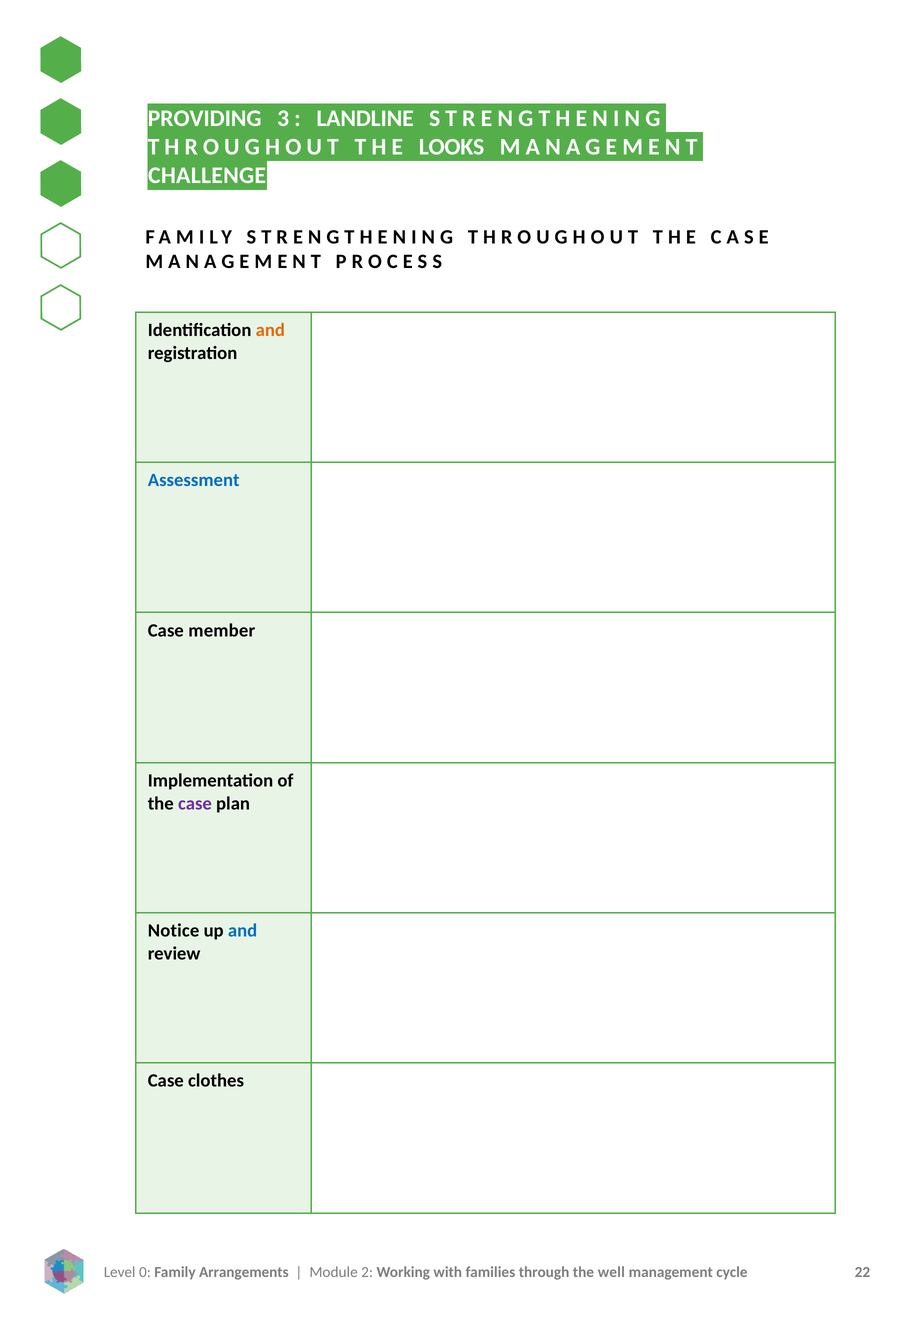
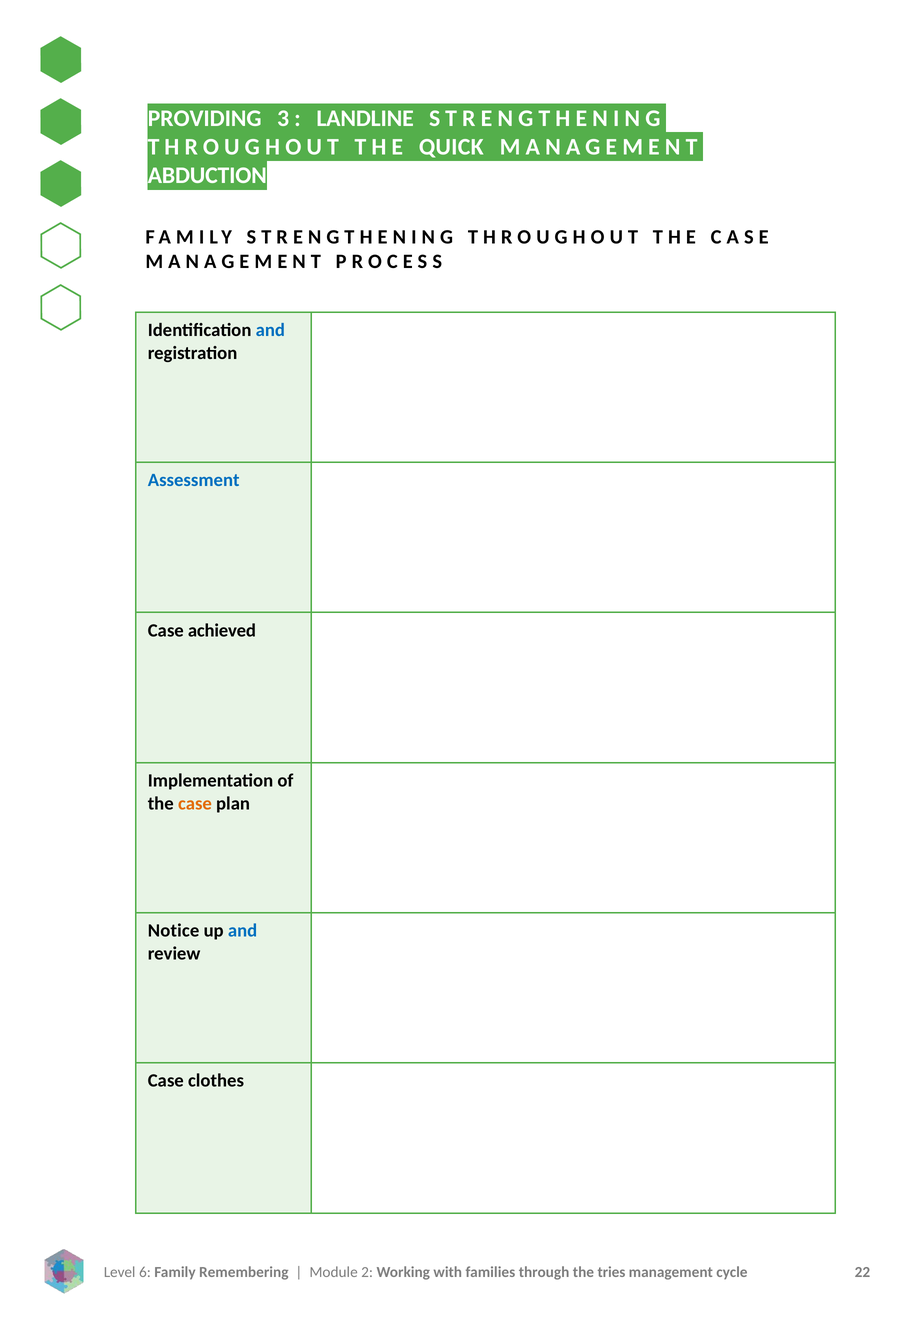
LOOKS: LOOKS -> QUICK
CHALLENGE: CHALLENGE -> ABDUCTION
and at (270, 330) colour: orange -> blue
member: member -> achieved
case at (195, 804) colour: purple -> orange
0: 0 -> 6
Arrangements: Arrangements -> Remembering
well: well -> tries
